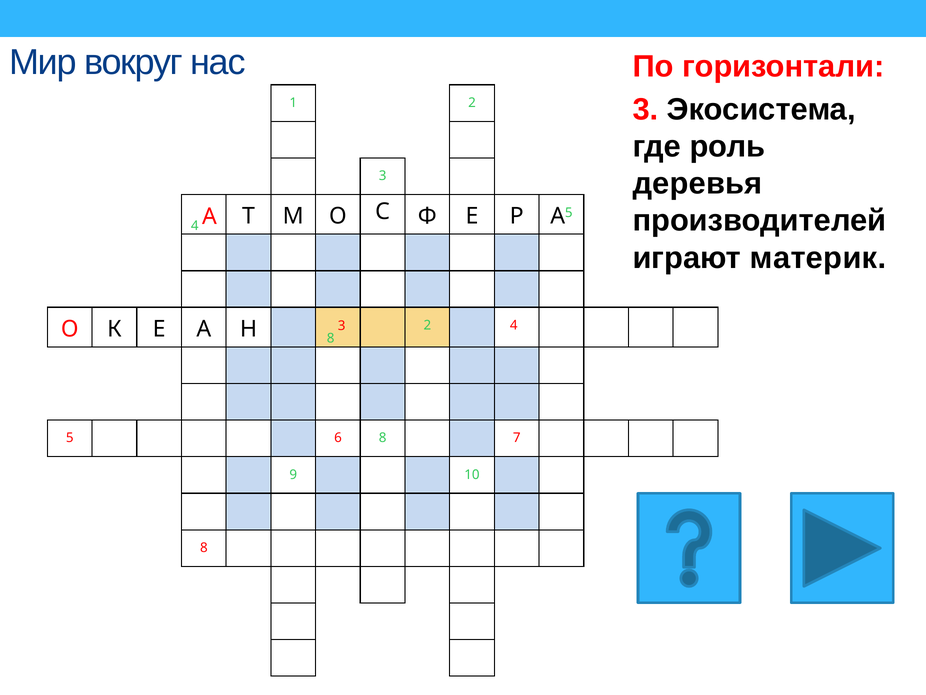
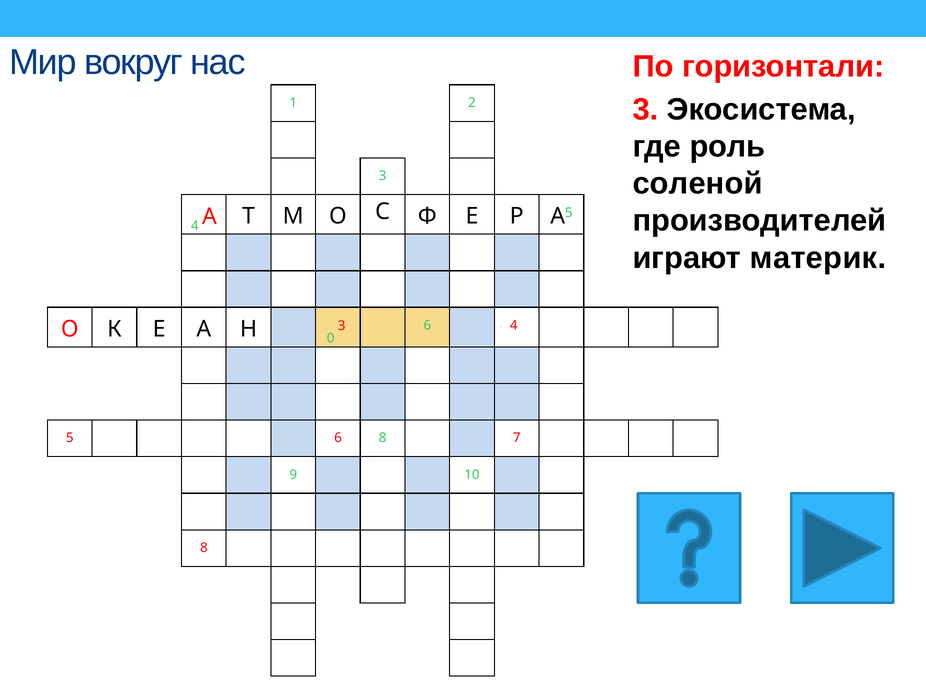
деревья: деревья -> соленой
3 2: 2 -> 6
Н 8: 8 -> 0
